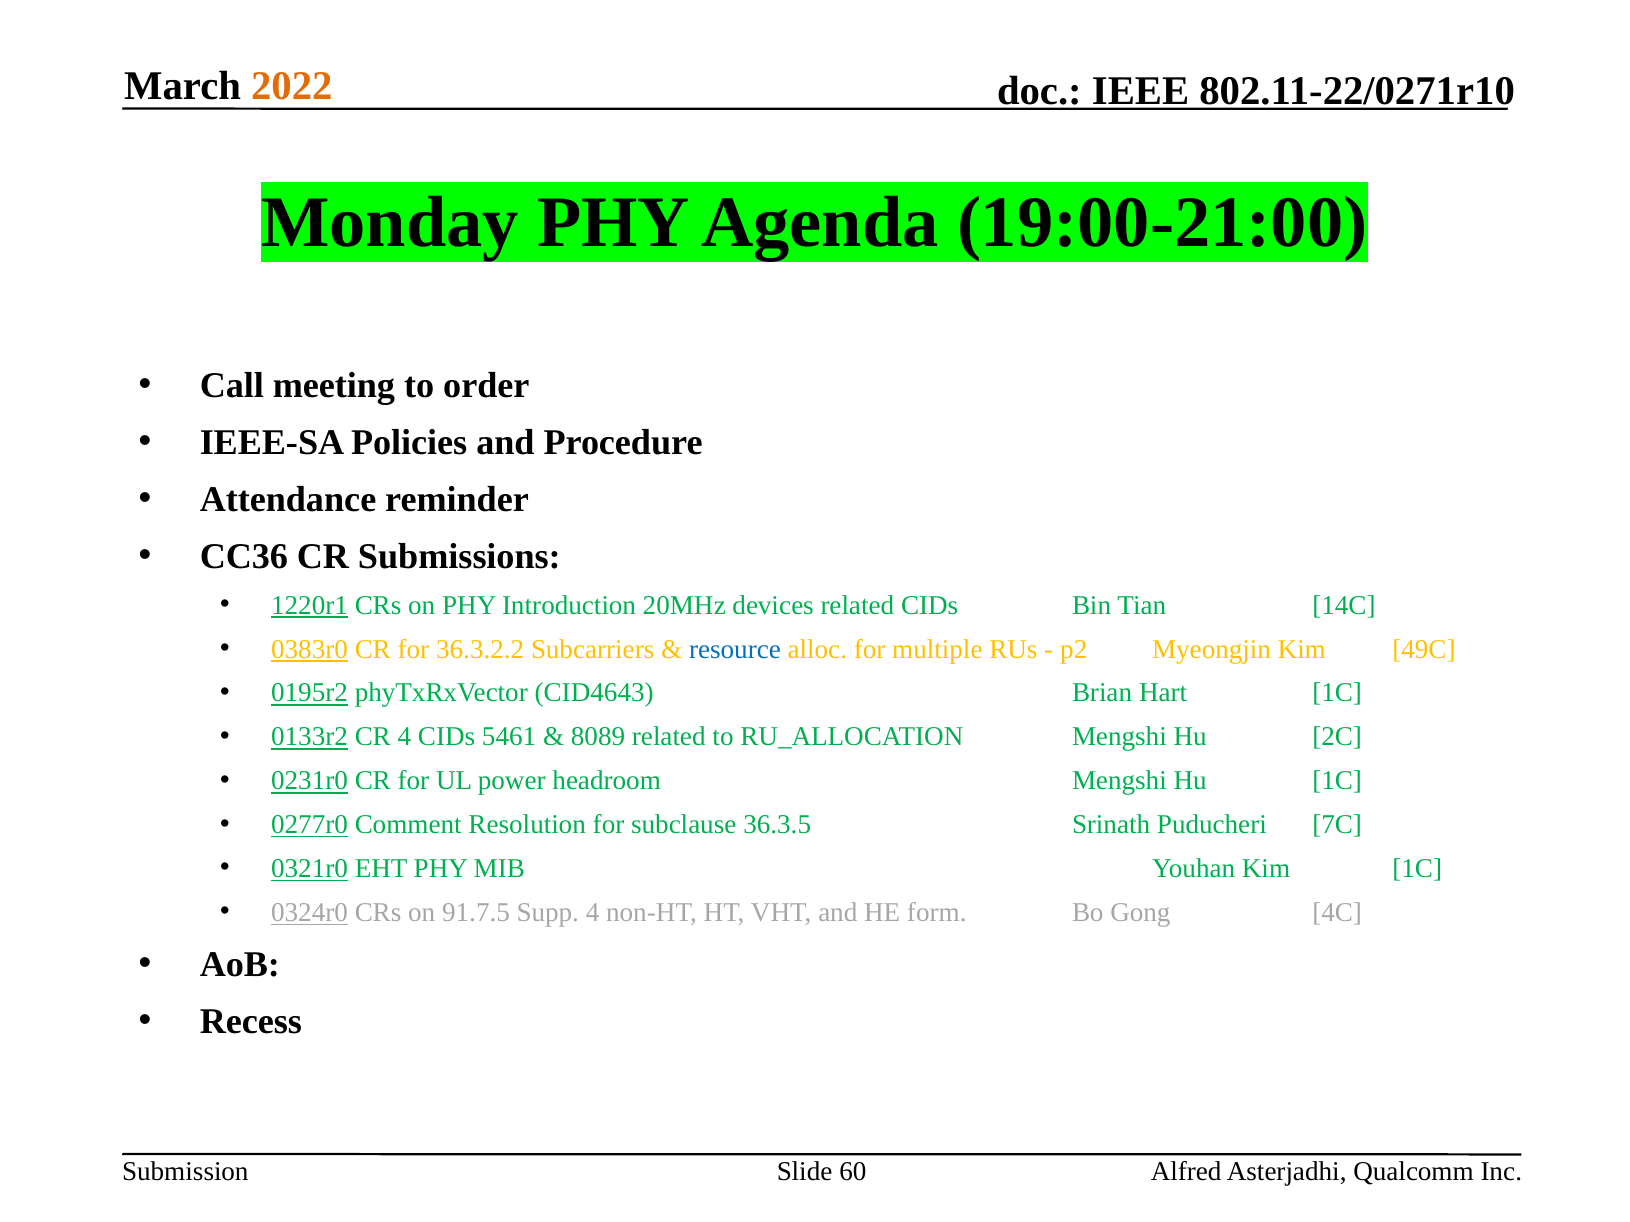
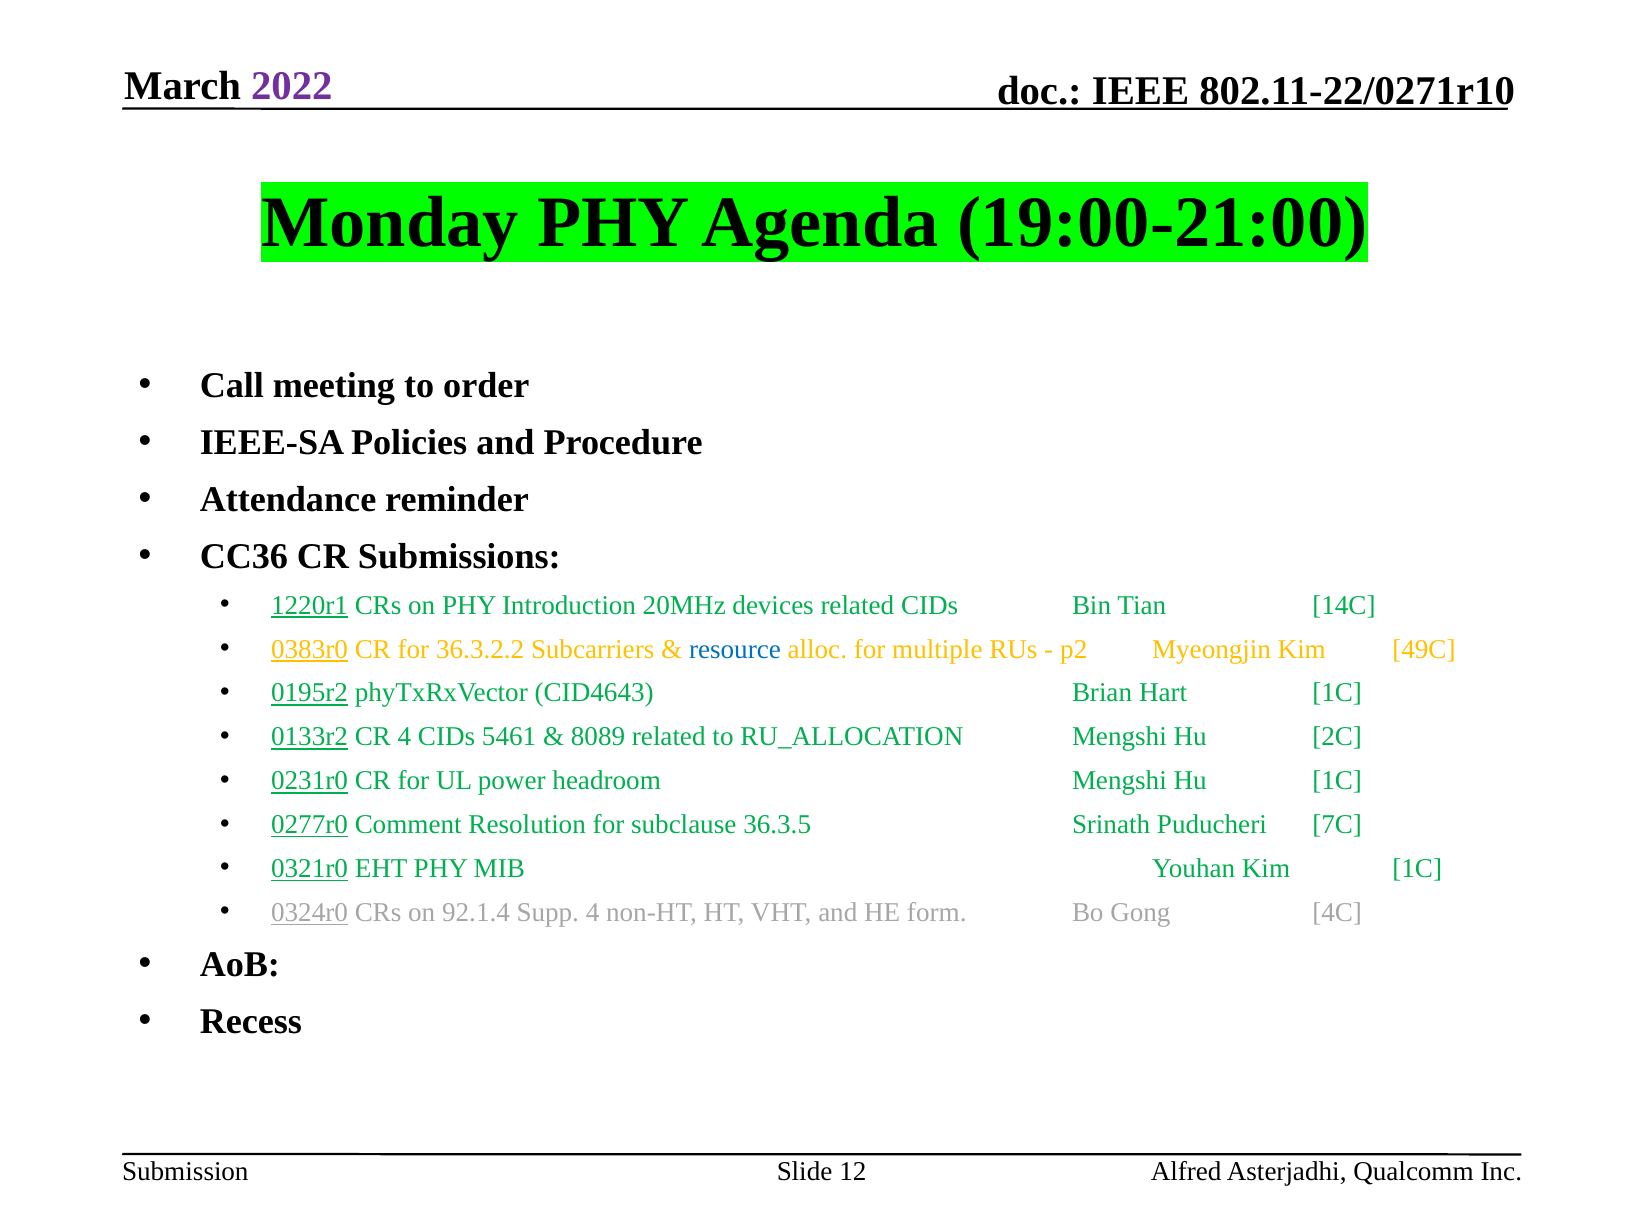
2022 colour: orange -> purple
91.7.5: 91.7.5 -> 92.1.4
60: 60 -> 12
